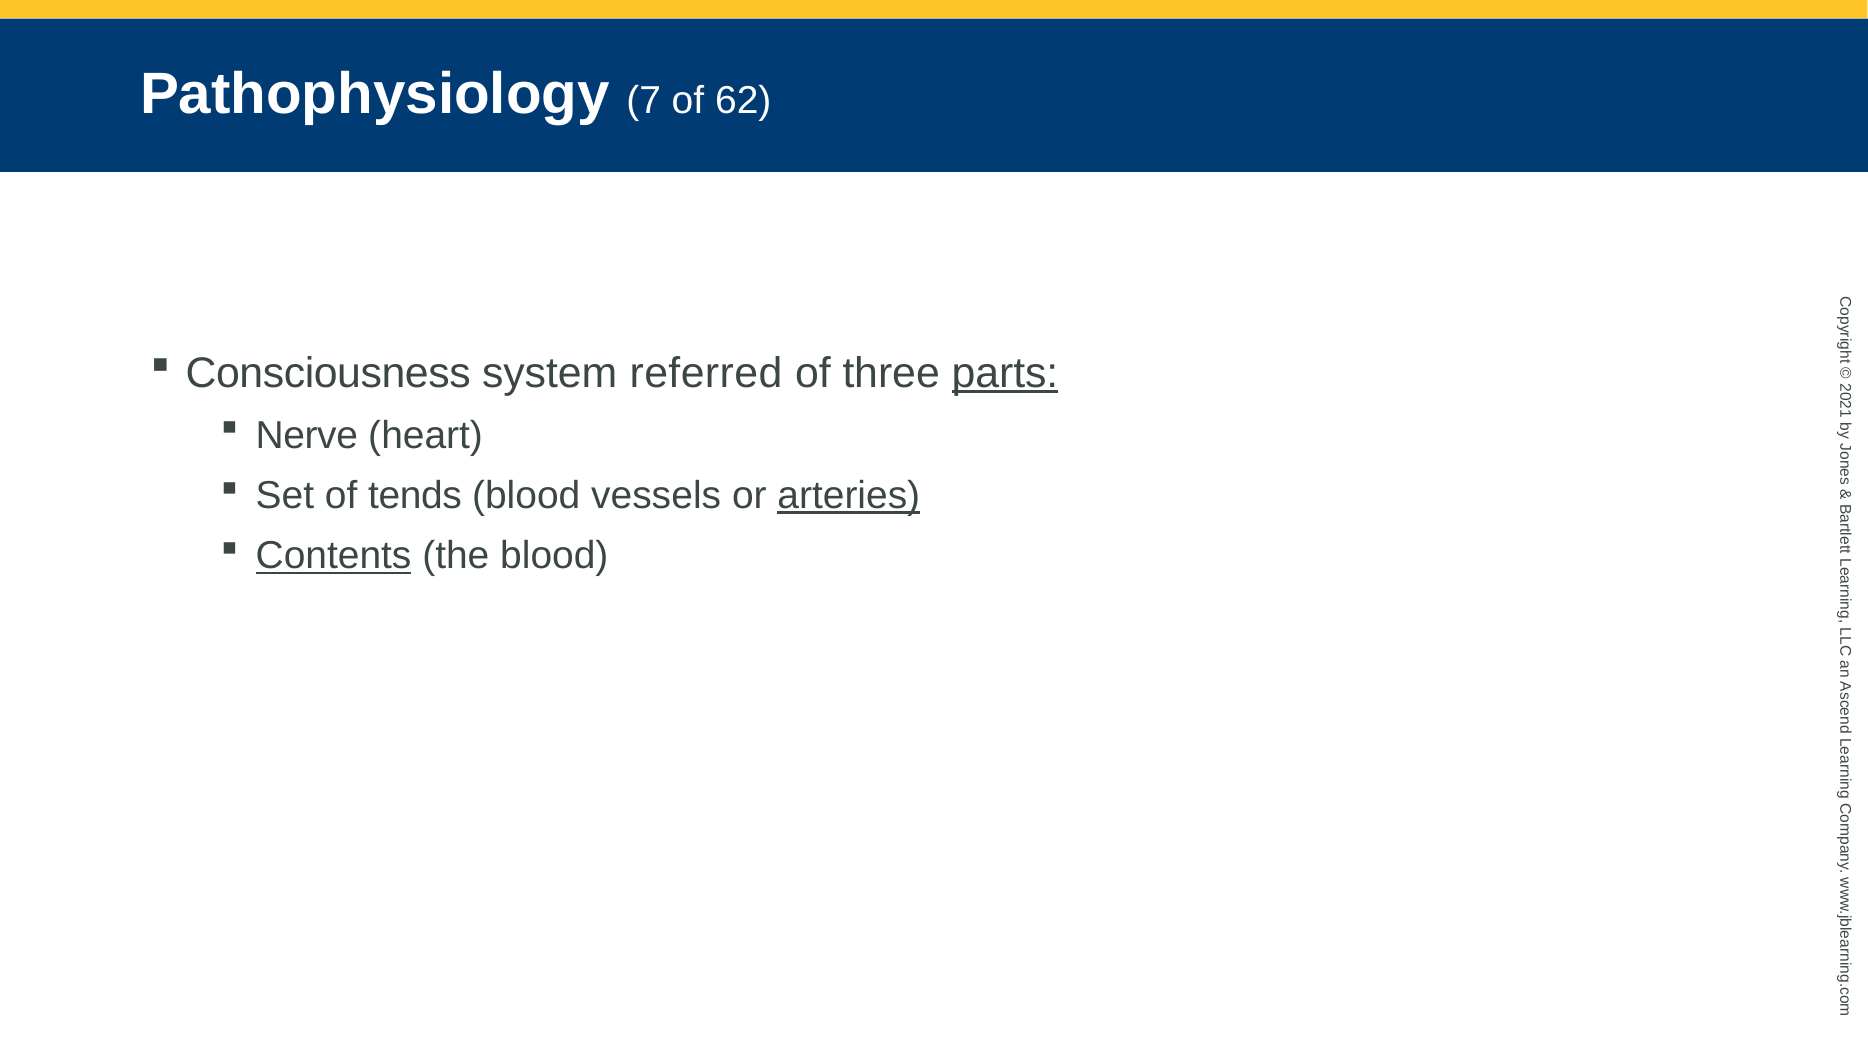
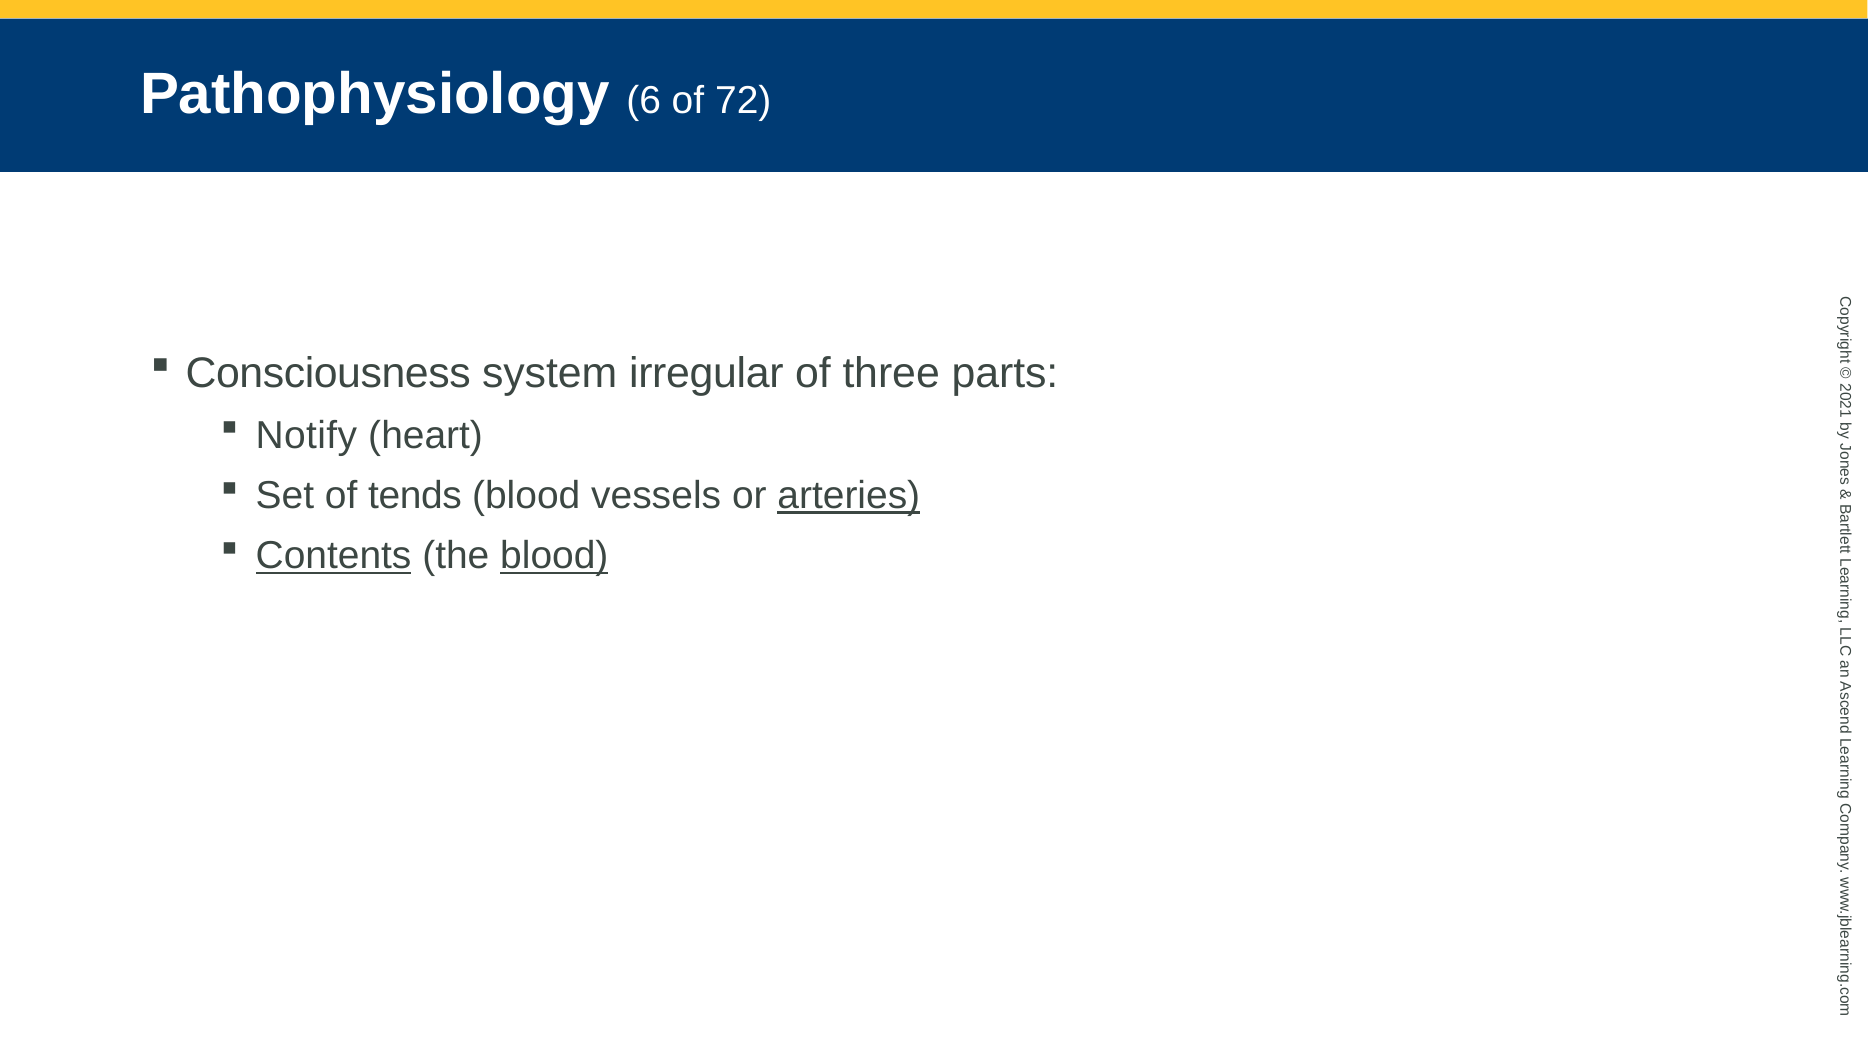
7: 7 -> 6
62: 62 -> 72
referred: referred -> irregular
parts underline: present -> none
Nerve: Nerve -> Notify
blood at (554, 556) underline: none -> present
